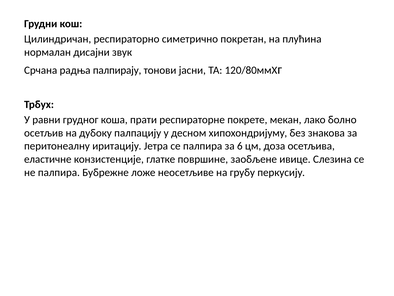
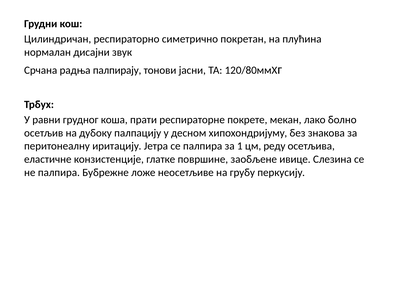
6: 6 -> 1
доза: доза -> реду
